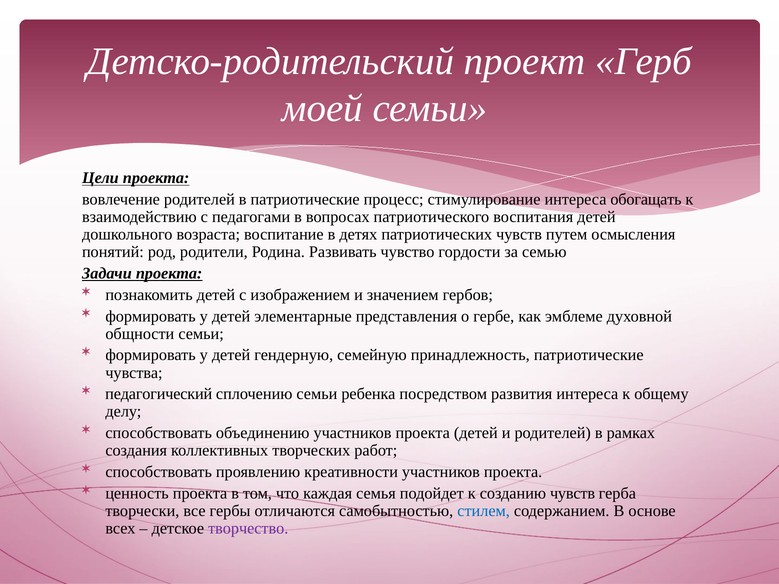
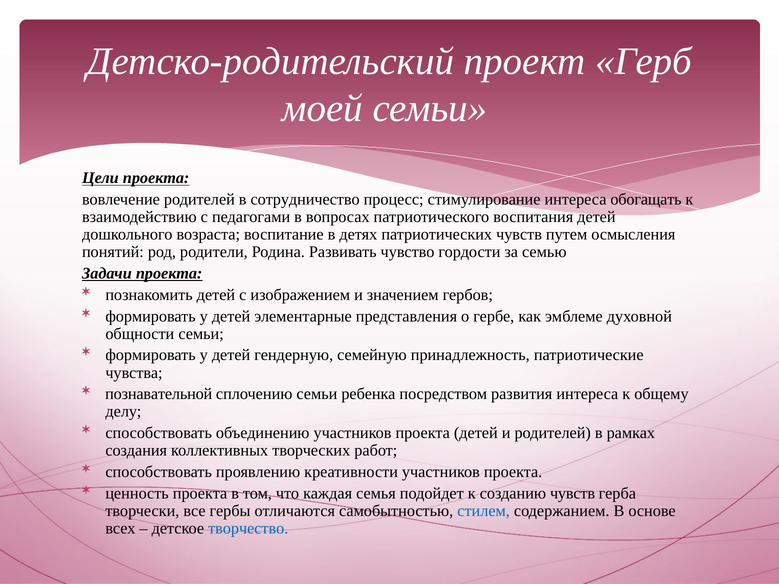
в патриотические: патриотические -> сотрудничество
педагогический: педагогический -> познавательной
творчество colour: purple -> blue
